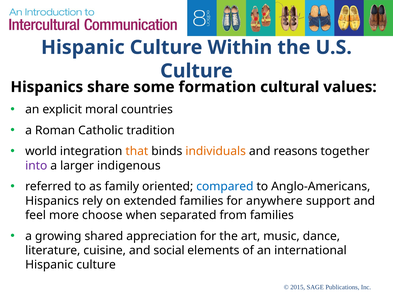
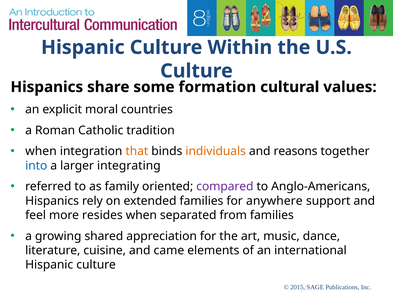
world at (41, 152): world -> when
into colour: purple -> blue
indigenous: indigenous -> integrating
compared colour: blue -> purple
choose: choose -> resides
social: social -> came
